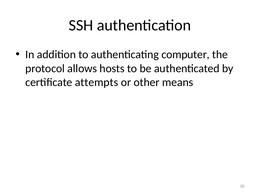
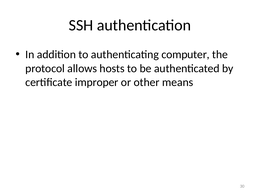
attempts: attempts -> improper
